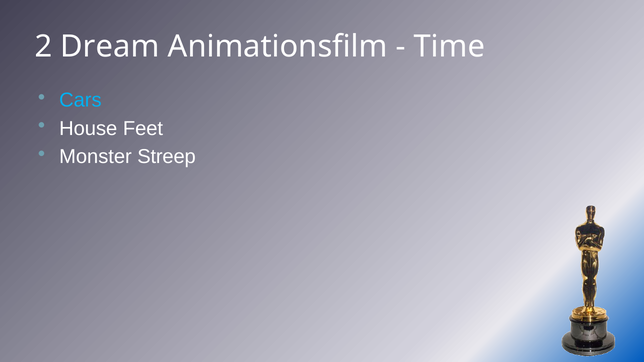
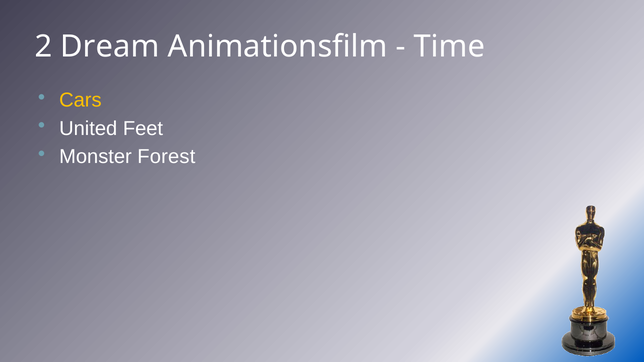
Cars colour: light blue -> yellow
House: House -> United
Streep: Streep -> Forest
